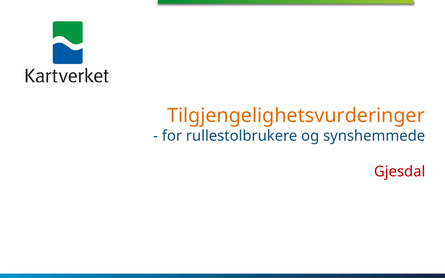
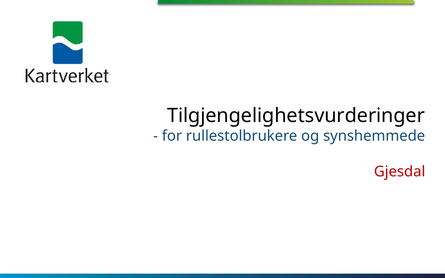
Tilgjengelighetsvurderinger colour: orange -> black
